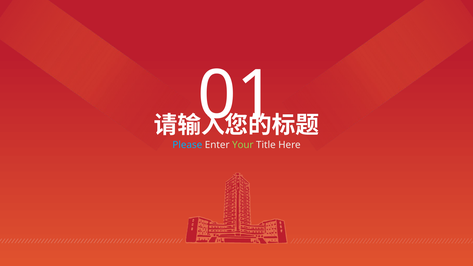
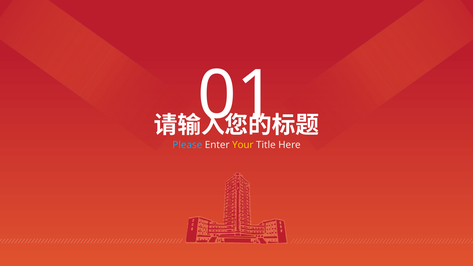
Your colour: light green -> yellow
